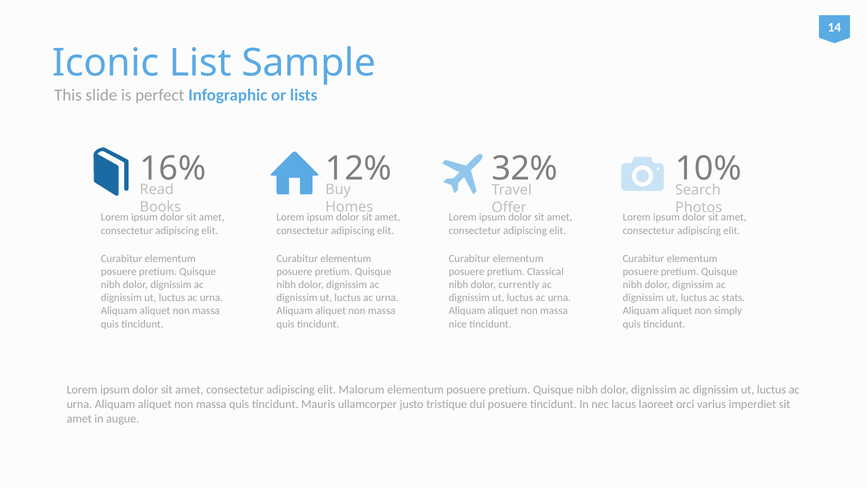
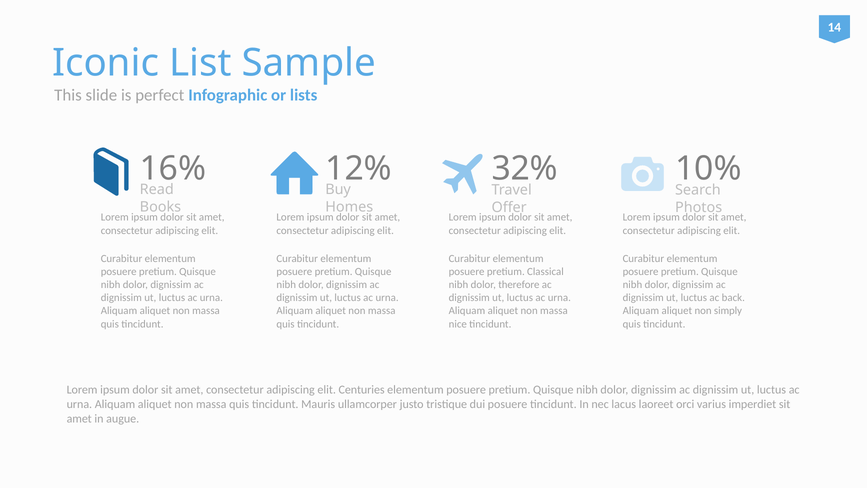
currently: currently -> therefore
stats: stats -> back
Malorum: Malorum -> Centuries
